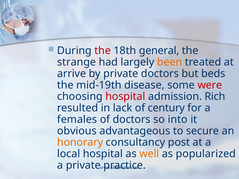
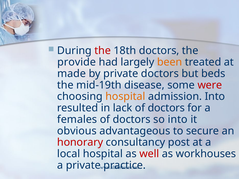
18th general: general -> doctors
strange: strange -> provide
arrive: arrive -> made
hospital at (125, 97) colour: red -> orange
admission Rich: Rich -> Into
century at (166, 108): century -> doctors
honorary colour: orange -> red
well colour: orange -> red
popularized: popularized -> workhouses
